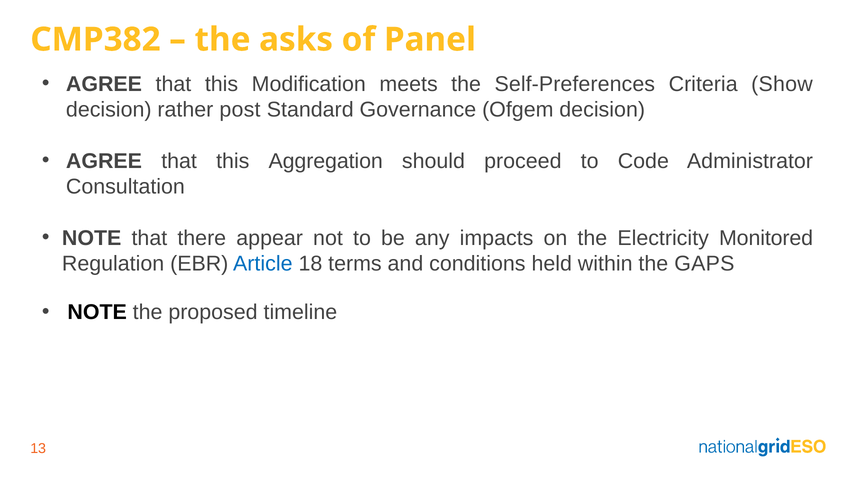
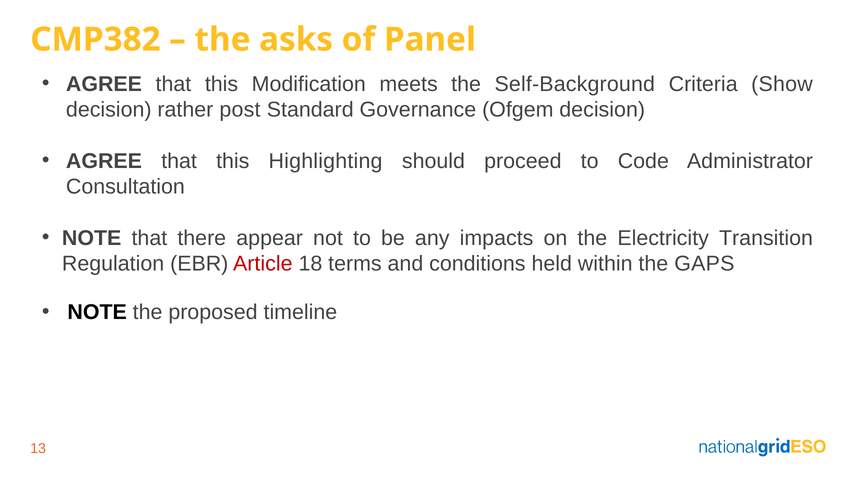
Self-Preferences: Self-Preferences -> Self-Background
Aggregation: Aggregation -> Highlighting
Monitored: Monitored -> Transition
Article colour: blue -> red
